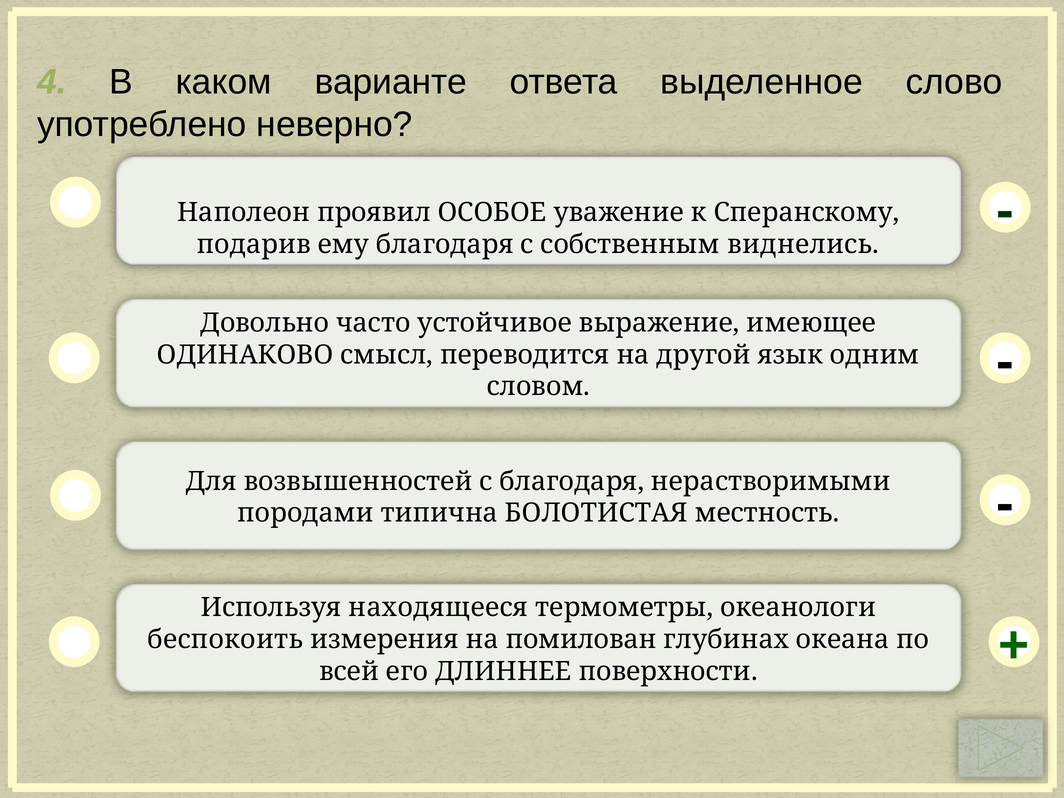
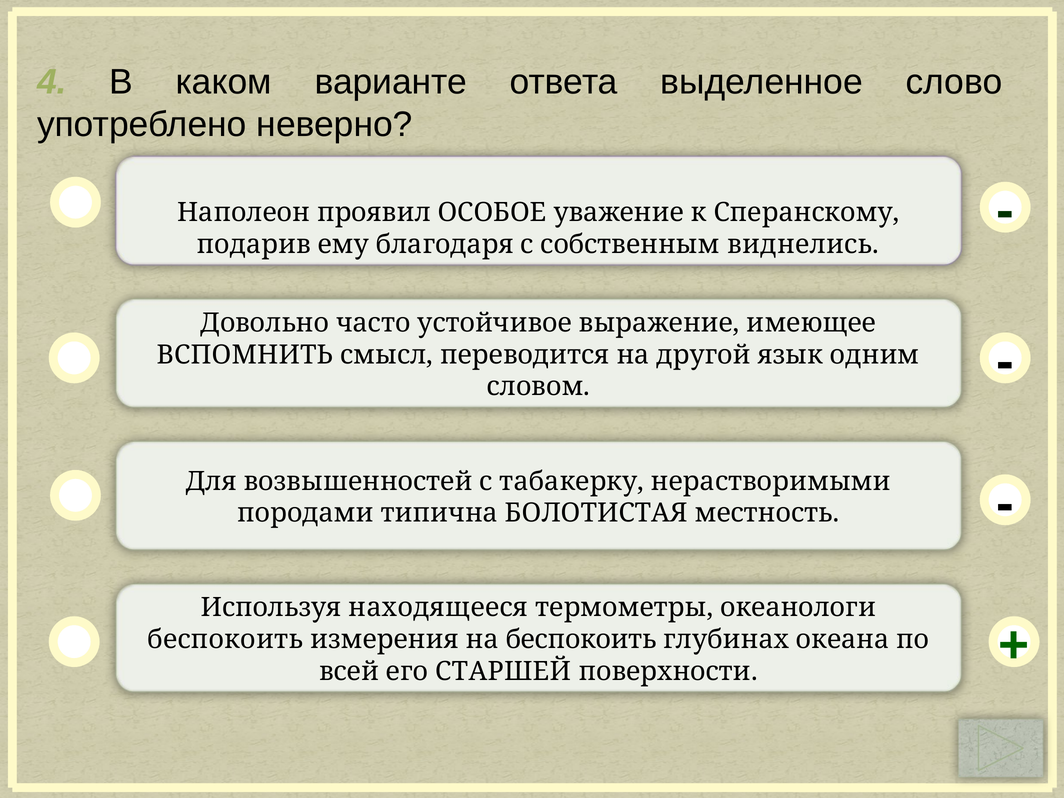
ОДИНАКОВО: ОДИНАКОВО -> ВСПОМНИТЬ
с благодаря: благодаря -> табакерку
на помилован: помилован -> беспокоить
ДЛИННЕЕ: ДЛИННЕЕ -> СТАРШЕЙ
